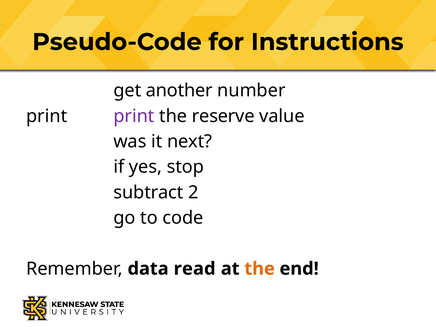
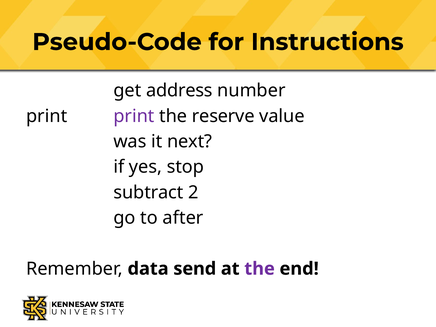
another: another -> address
code: code -> after
read: read -> send
the at (260, 269) colour: orange -> purple
